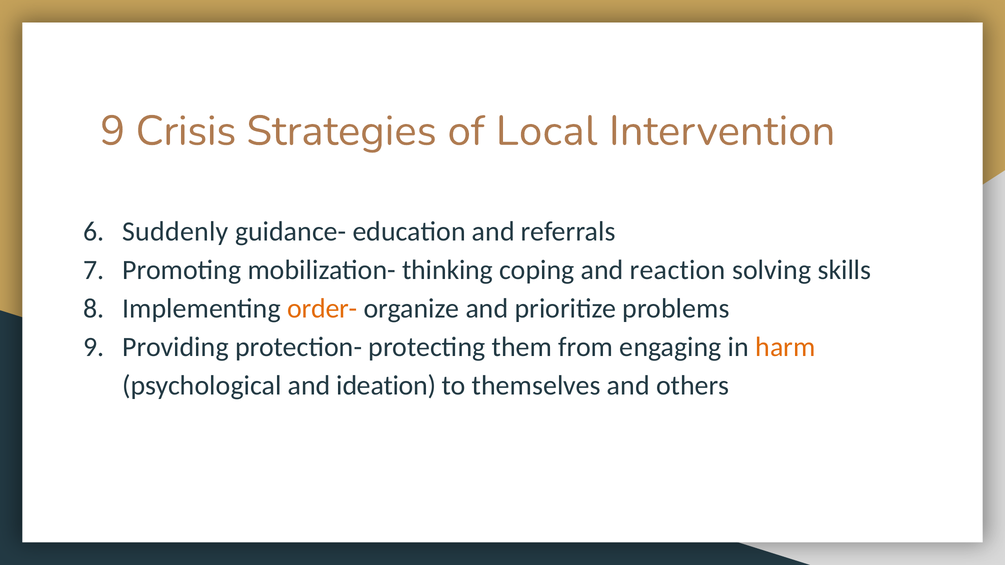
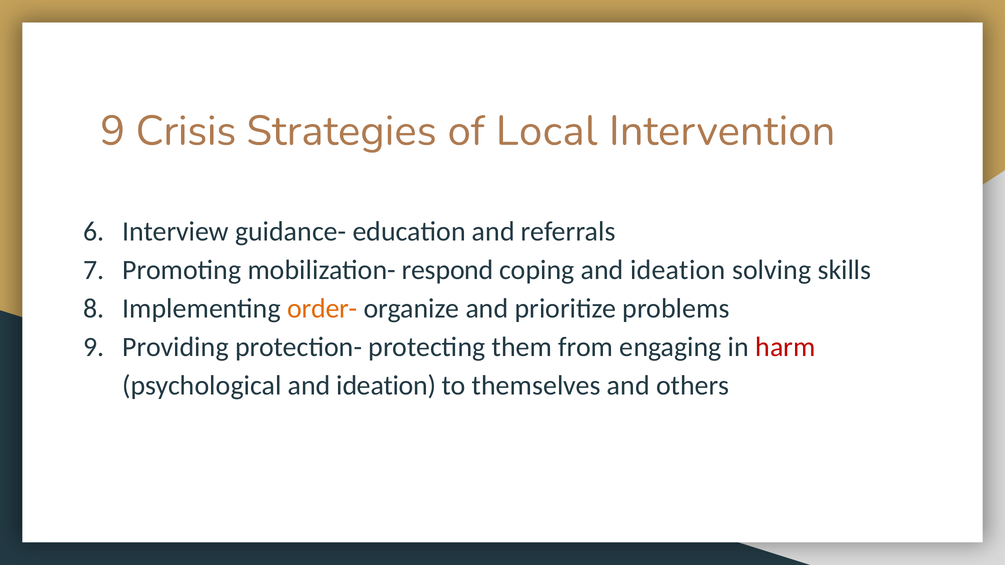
Suddenly: Suddenly -> Interview
thinking: thinking -> respond
coping and reaction: reaction -> ideation
harm colour: orange -> red
